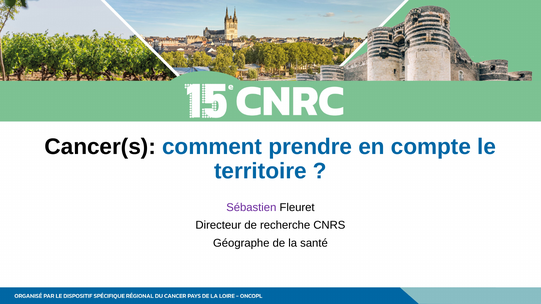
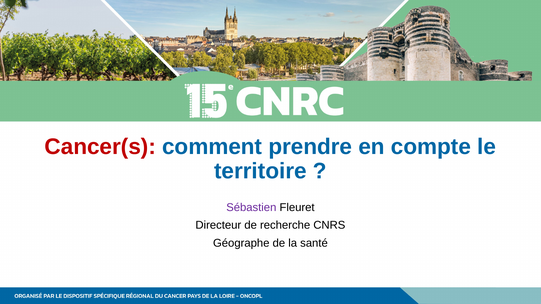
Cancer(s colour: black -> red
